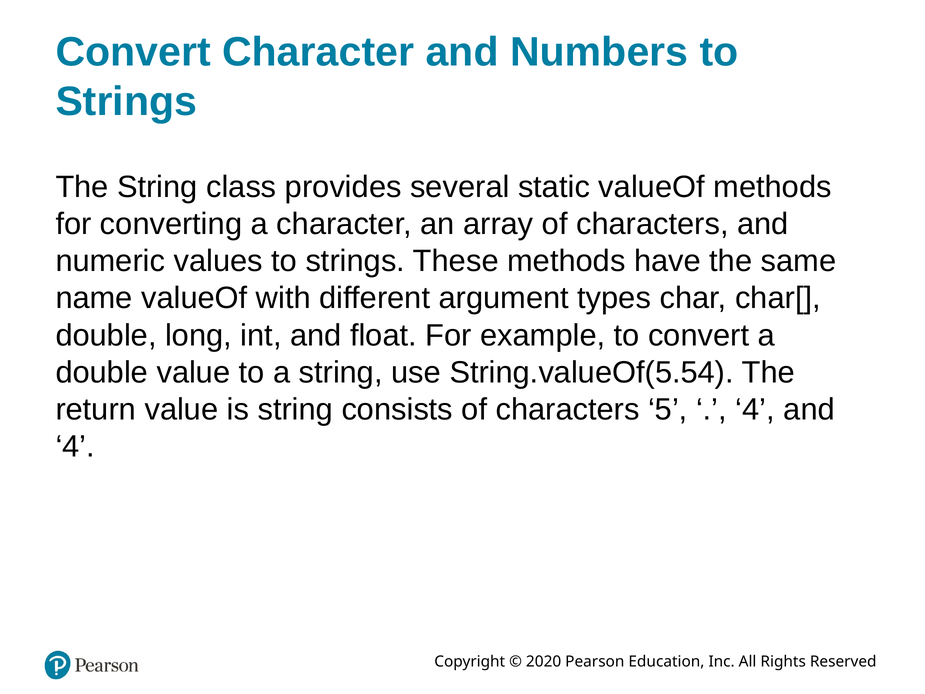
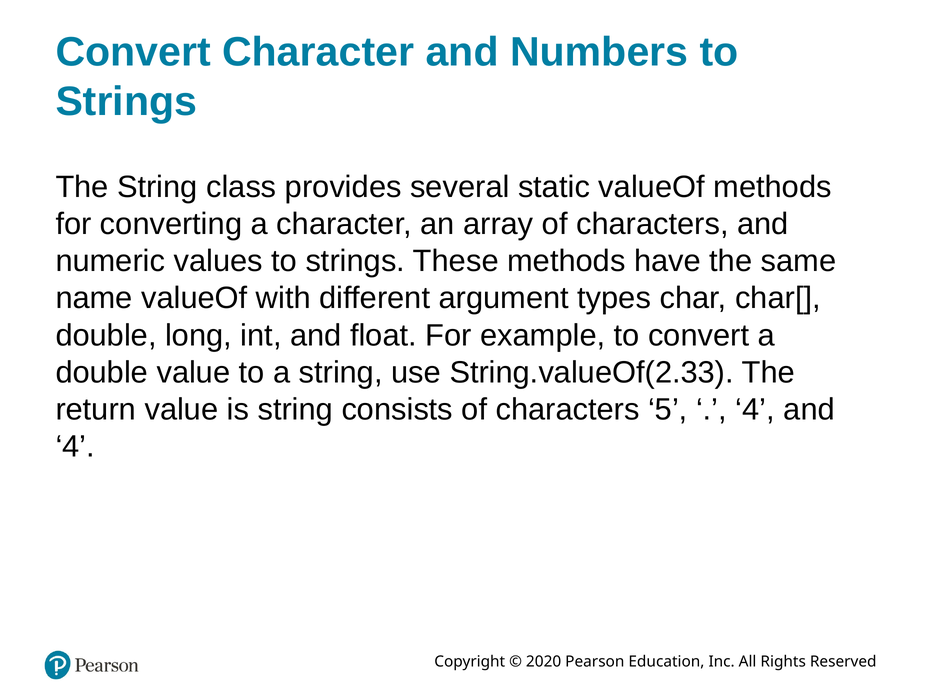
String.valueOf(5.54: String.valueOf(5.54 -> String.valueOf(2.33
